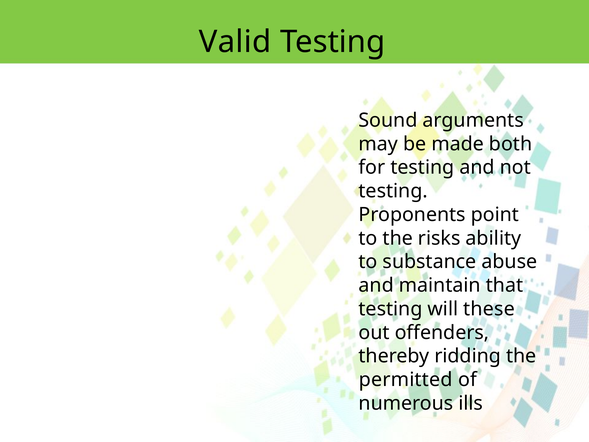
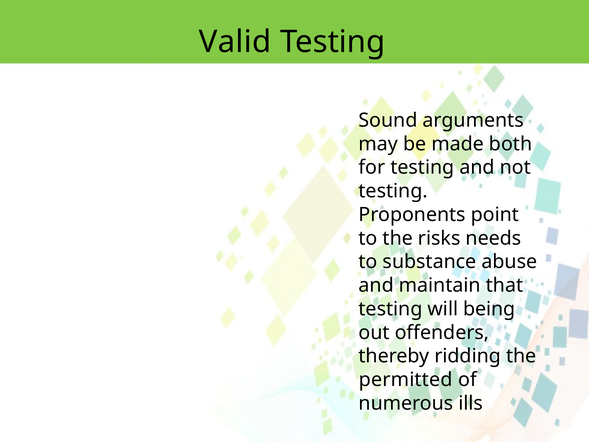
ability: ability -> needs
these: these -> being
